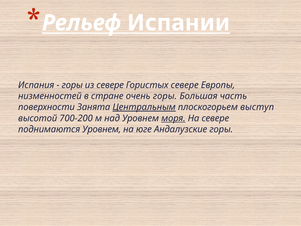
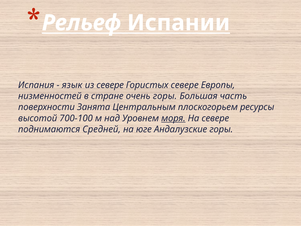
горы at (72, 85): горы -> язык
Центральным underline: present -> none
выступ: выступ -> ресурсы
700-200: 700-200 -> 700-100
поднимаются Уровнем: Уровнем -> Средней
